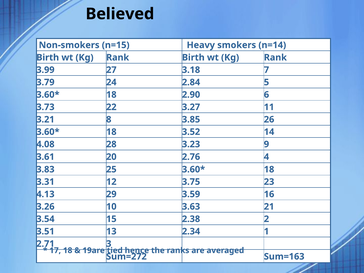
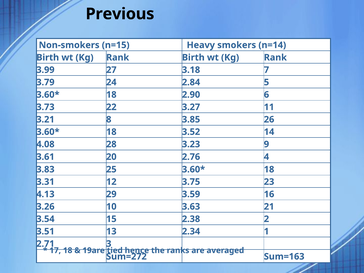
Believed: Believed -> Previous
